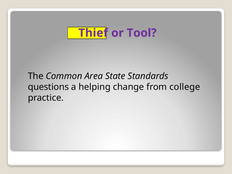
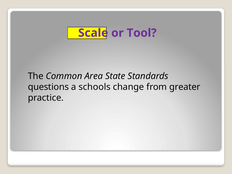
Thief: Thief -> Scale
helping: helping -> schools
college: college -> greater
